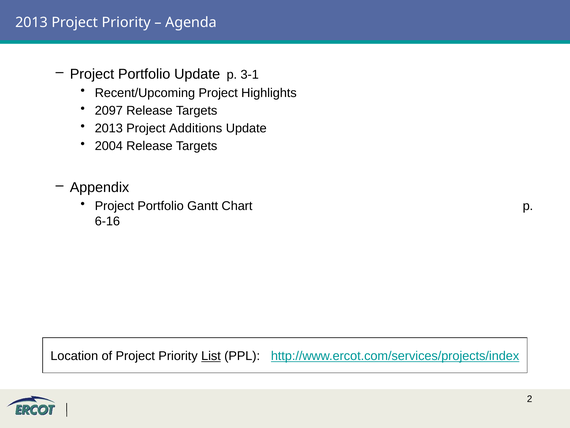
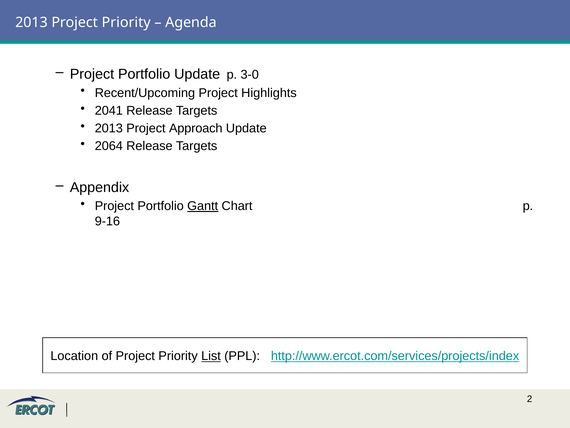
3-1: 3-1 -> 3-0
2097: 2097 -> 2041
Additions: Additions -> Approach
2004: 2004 -> 2064
Gantt underline: none -> present
6-16: 6-16 -> 9-16
